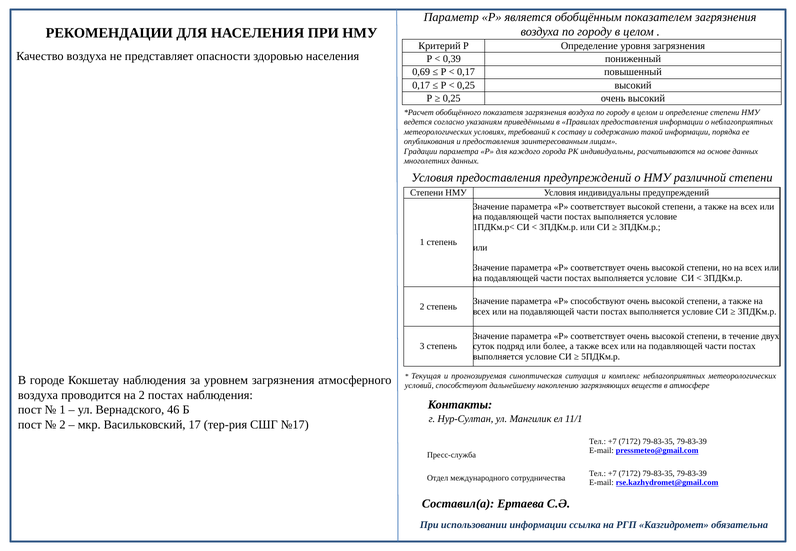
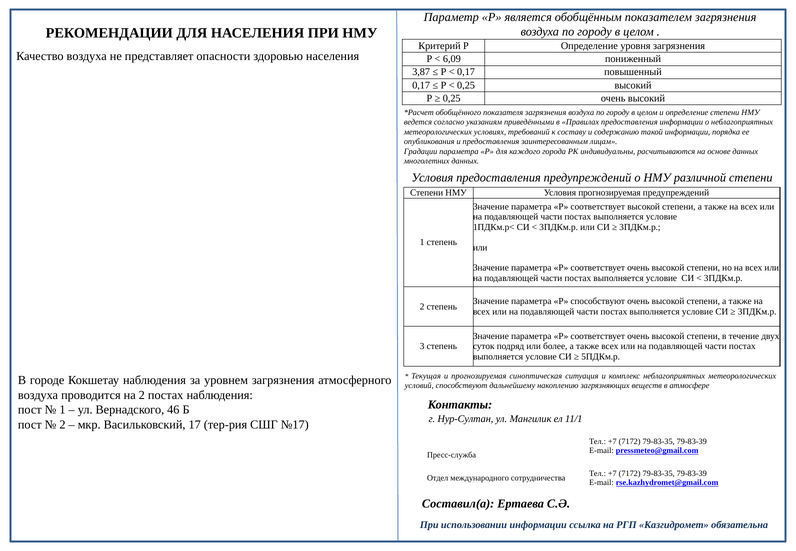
0,39: 0,39 -> 6,09
0,69: 0,69 -> 3,87
Условия индивидуальны: индивидуальны -> прогнозируемая
